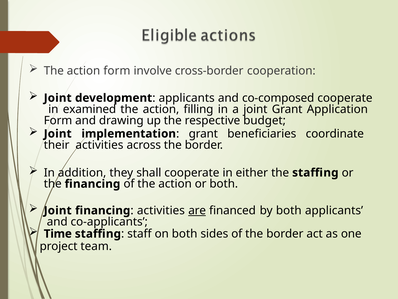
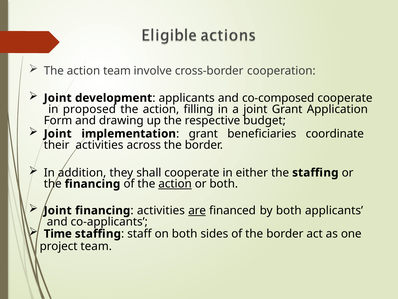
action form: form -> team
examined: examined -> proposed
action at (175, 184) underline: none -> present
